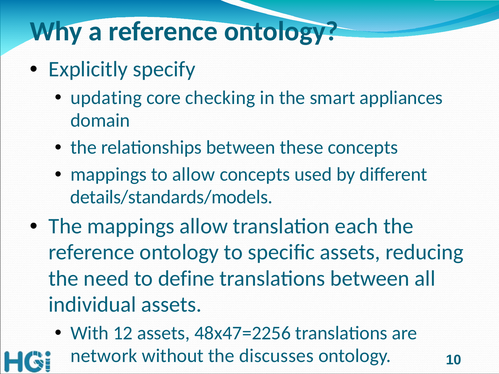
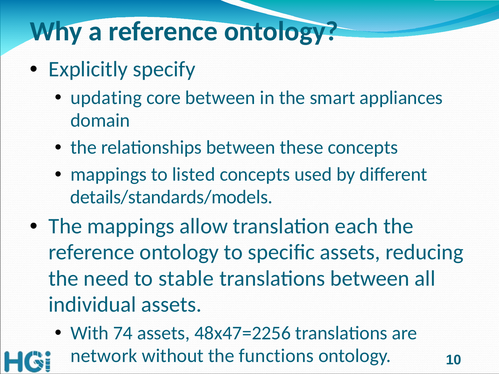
core checking: checking -> between
to allow: allow -> listed
define: define -> stable
12: 12 -> 74
discusses: discusses -> functions
